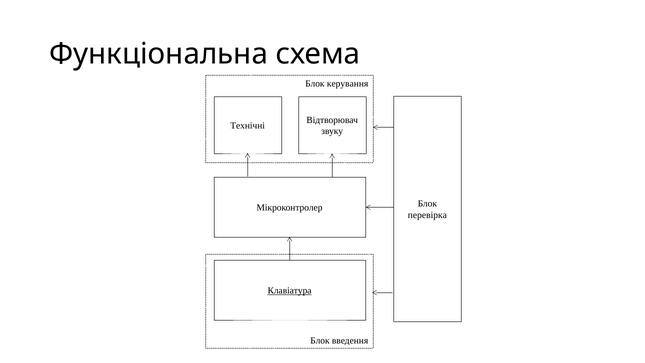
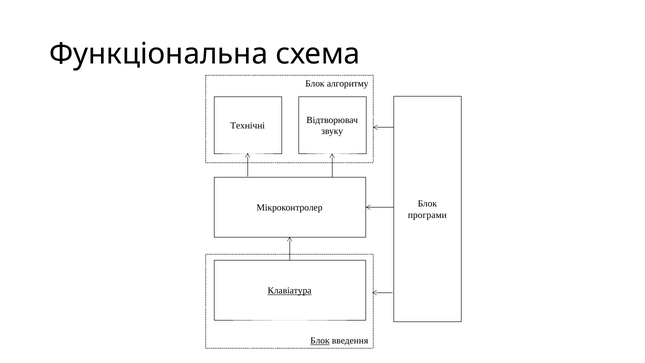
керування: керування -> алгоритму
перевірка: перевірка -> програми
Блок at (320, 340) underline: none -> present
